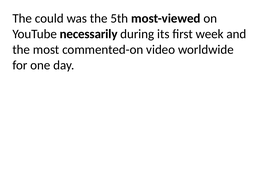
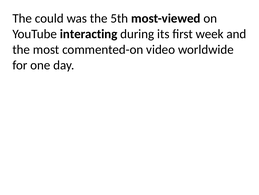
necessarily: necessarily -> interacting
